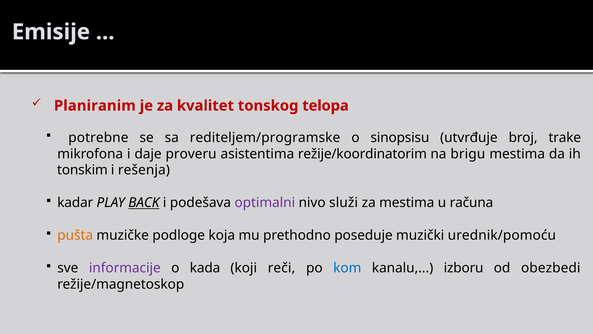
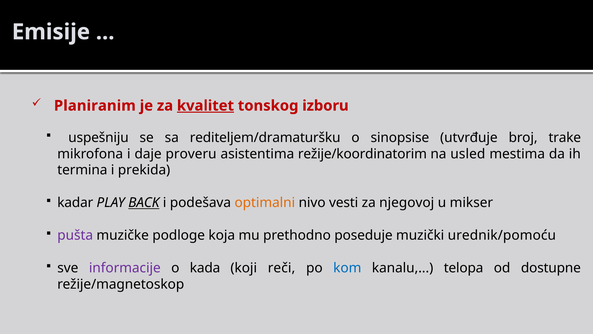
kvalitet underline: none -> present
telopa: telopa -> izboru
potrebne: potrebne -> uspešniju
rediteljem/programske: rediteljem/programske -> rediteljem/dramaturšku
sinopsisu: sinopsisu -> sinopsise
brigu: brigu -> usled
tonskim: tonskim -> termina
rešenja: rešenja -> prekida
optimalni colour: purple -> orange
služi: služi -> vesti
za mestima: mestima -> njegovoj
računa: računa -> mikser
pušta colour: orange -> purple
izboru: izboru -> telopa
obezbedi: obezbedi -> dostupne
